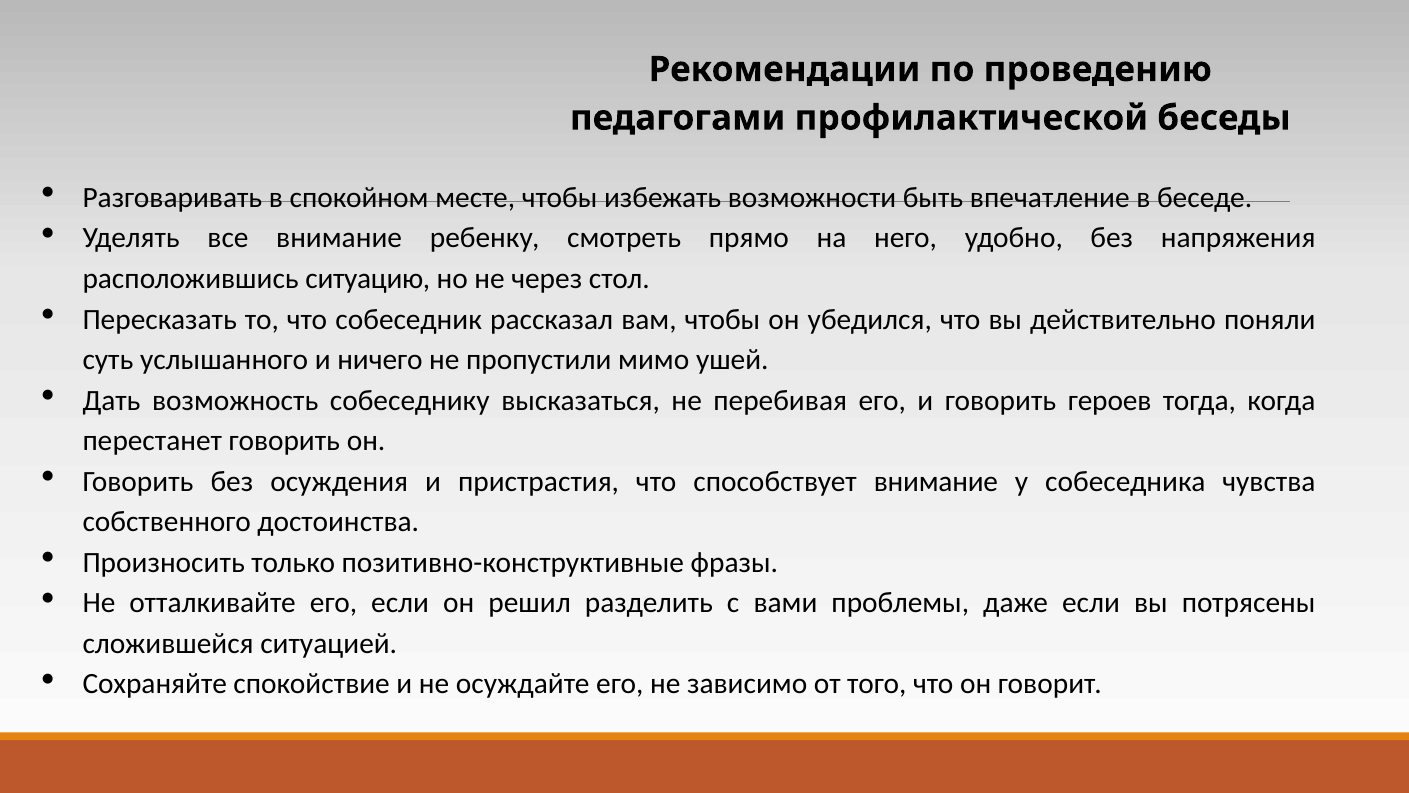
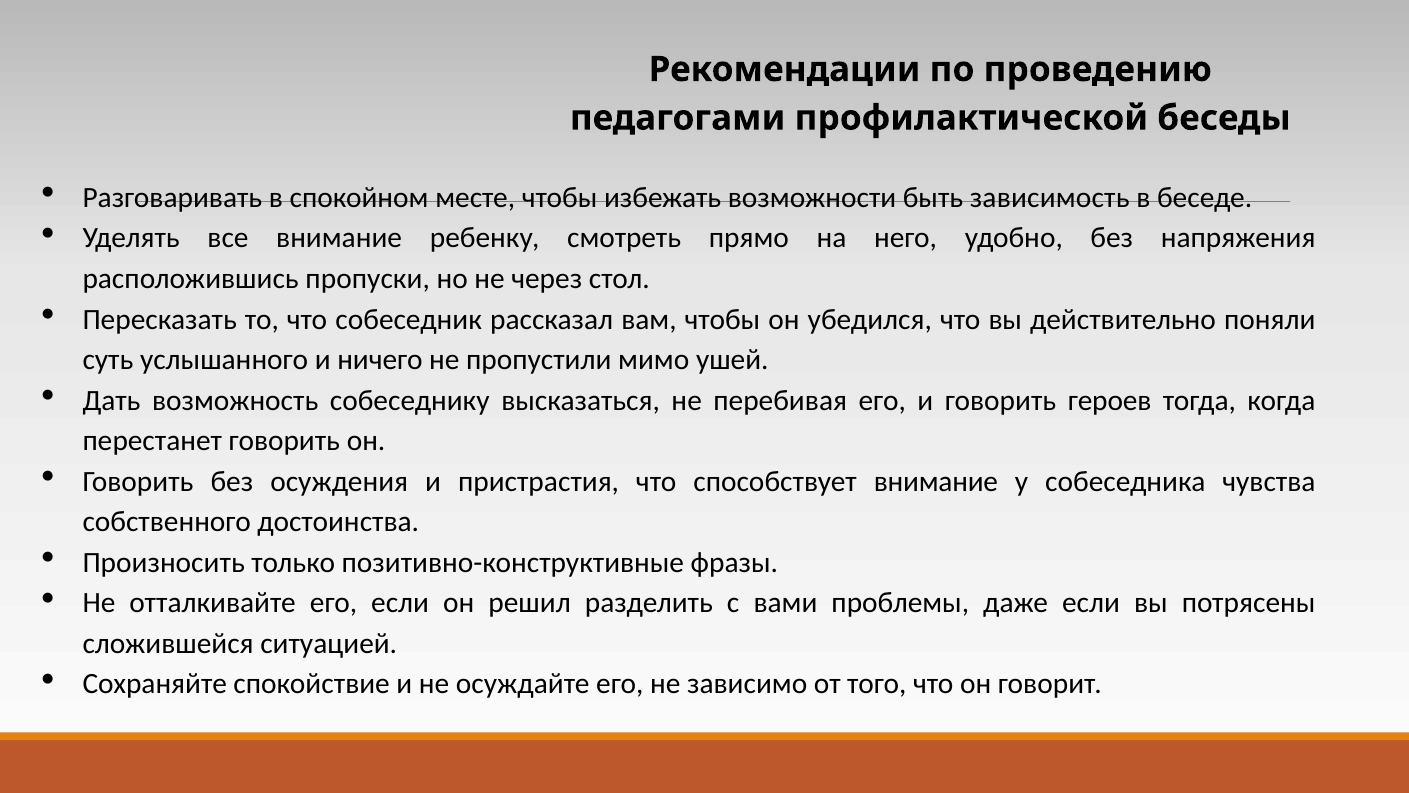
впечатление: впечатление -> зависимость
ситуацию: ситуацию -> пропуски
